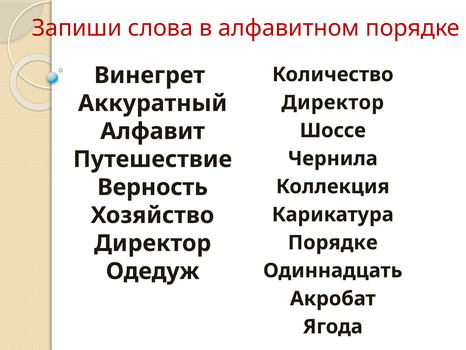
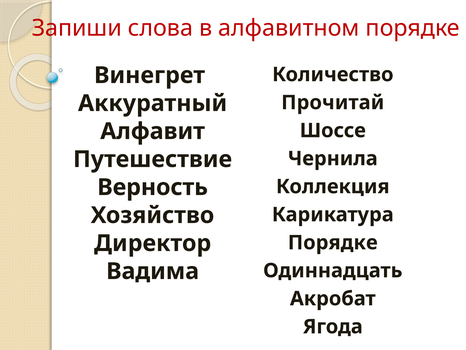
Директор at (333, 102): Директор -> Прочитай
Одедуж: Одедуж -> Вадима
